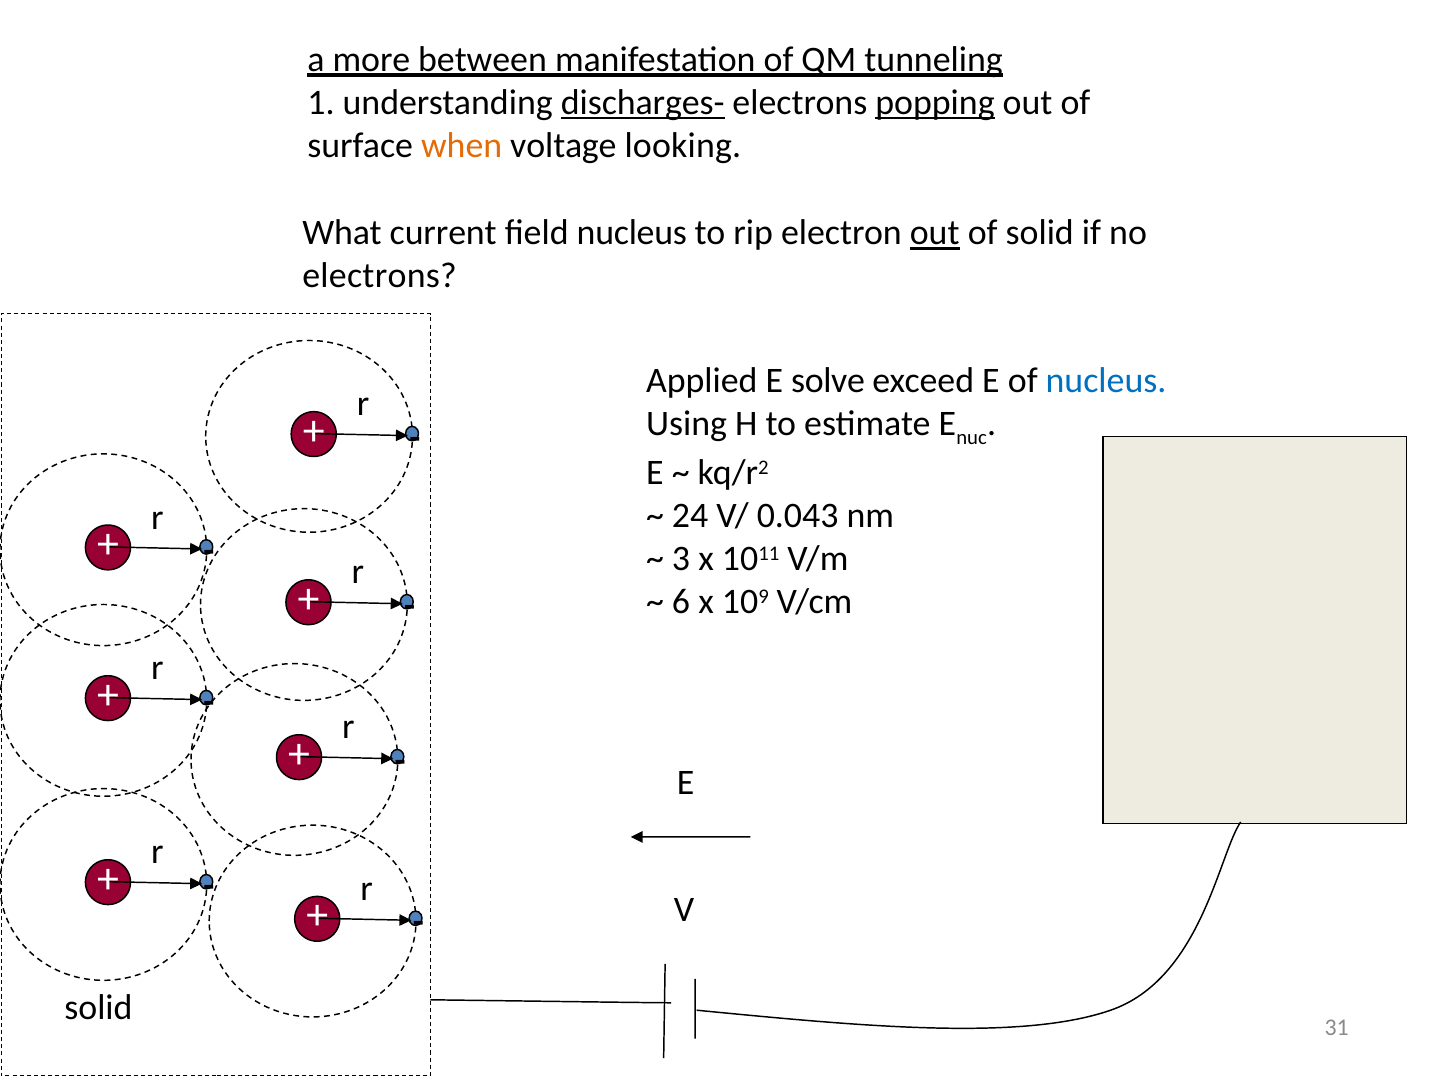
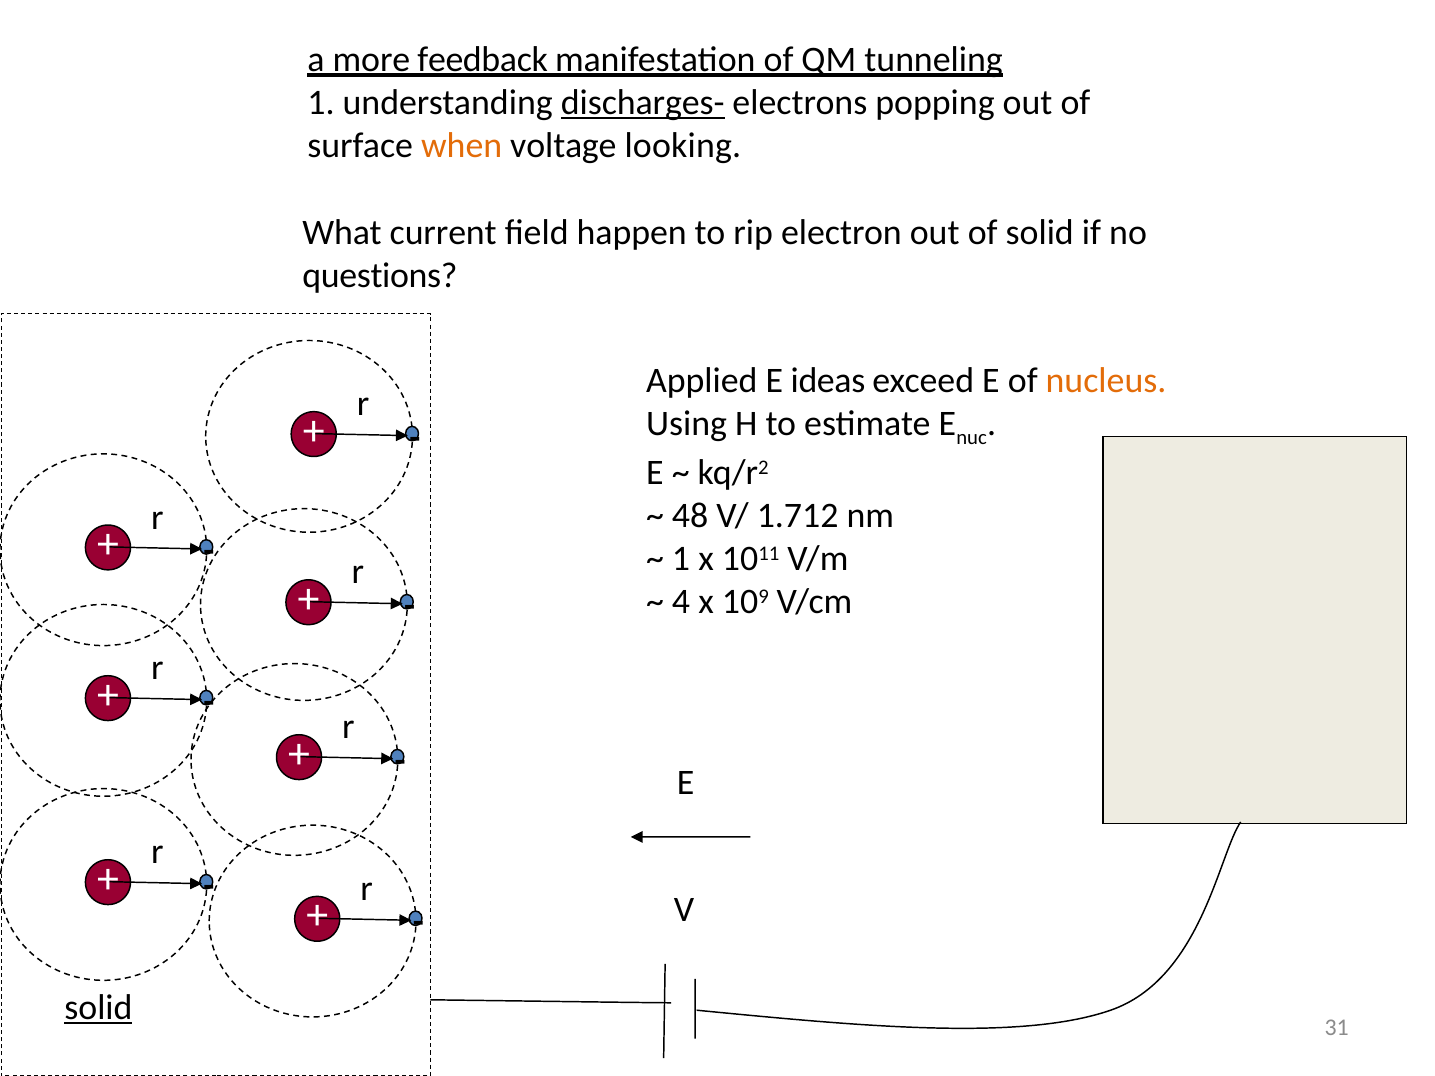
between: between -> feedback
popping underline: present -> none
field nucleus: nucleus -> happen
out at (935, 233) underline: present -> none
electrons at (380, 276): electrons -> questions
solve: solve -> ideas
nucleus at (1106, 381) colour: blue -> orange
24: 24 -> 48
0.043: 0.043 -> 1.712
3 at (681, 559): 3 -> 1
6: 6 -> 4
solid at (98, 1007) underline: none -> present
